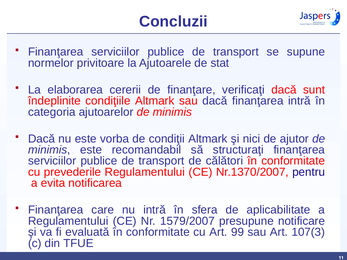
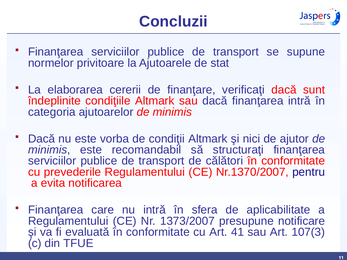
1579/2007: 1579/2007 -> 1373/2007
99: 99 -> 41
